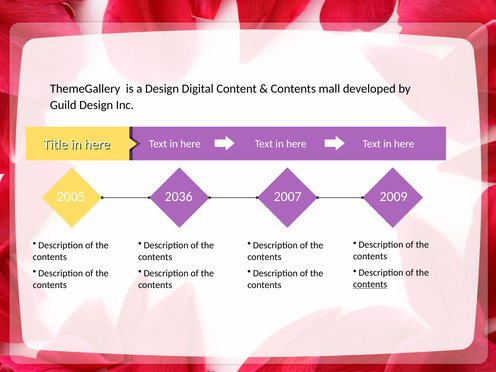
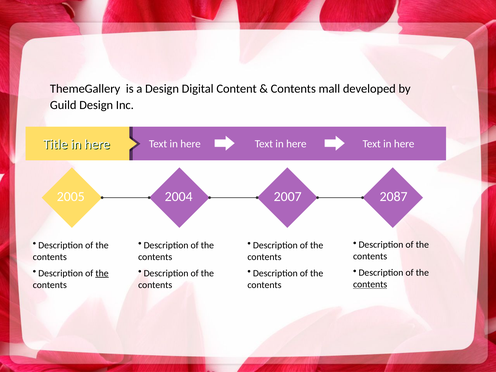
2036: 2036 -> 2004
2009: 2009 -> 2087
the at (102, 273) underline: none -> present
